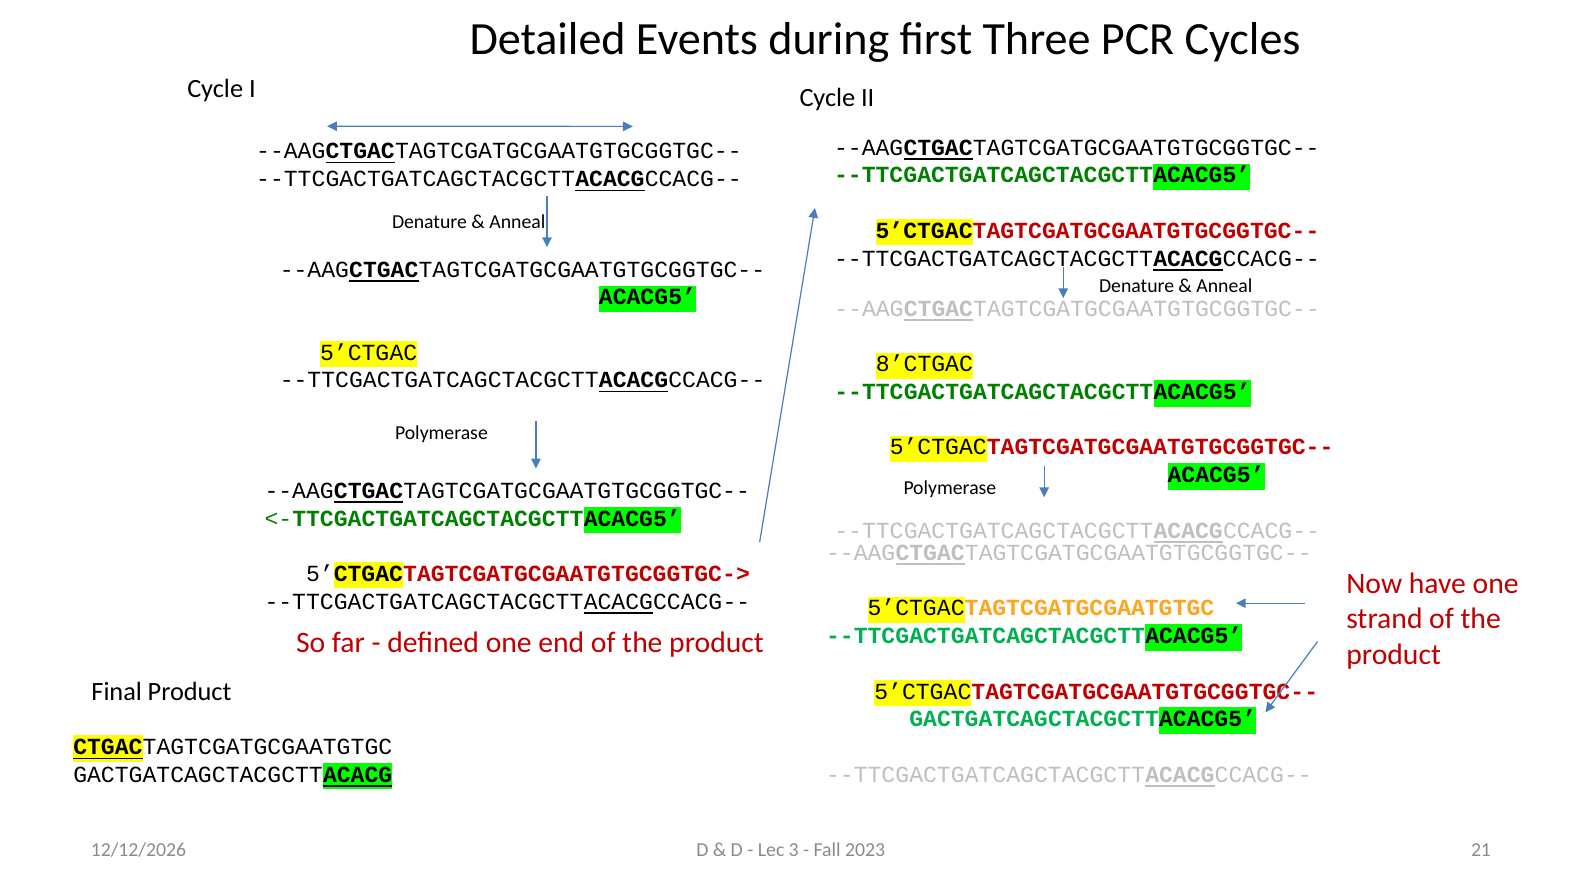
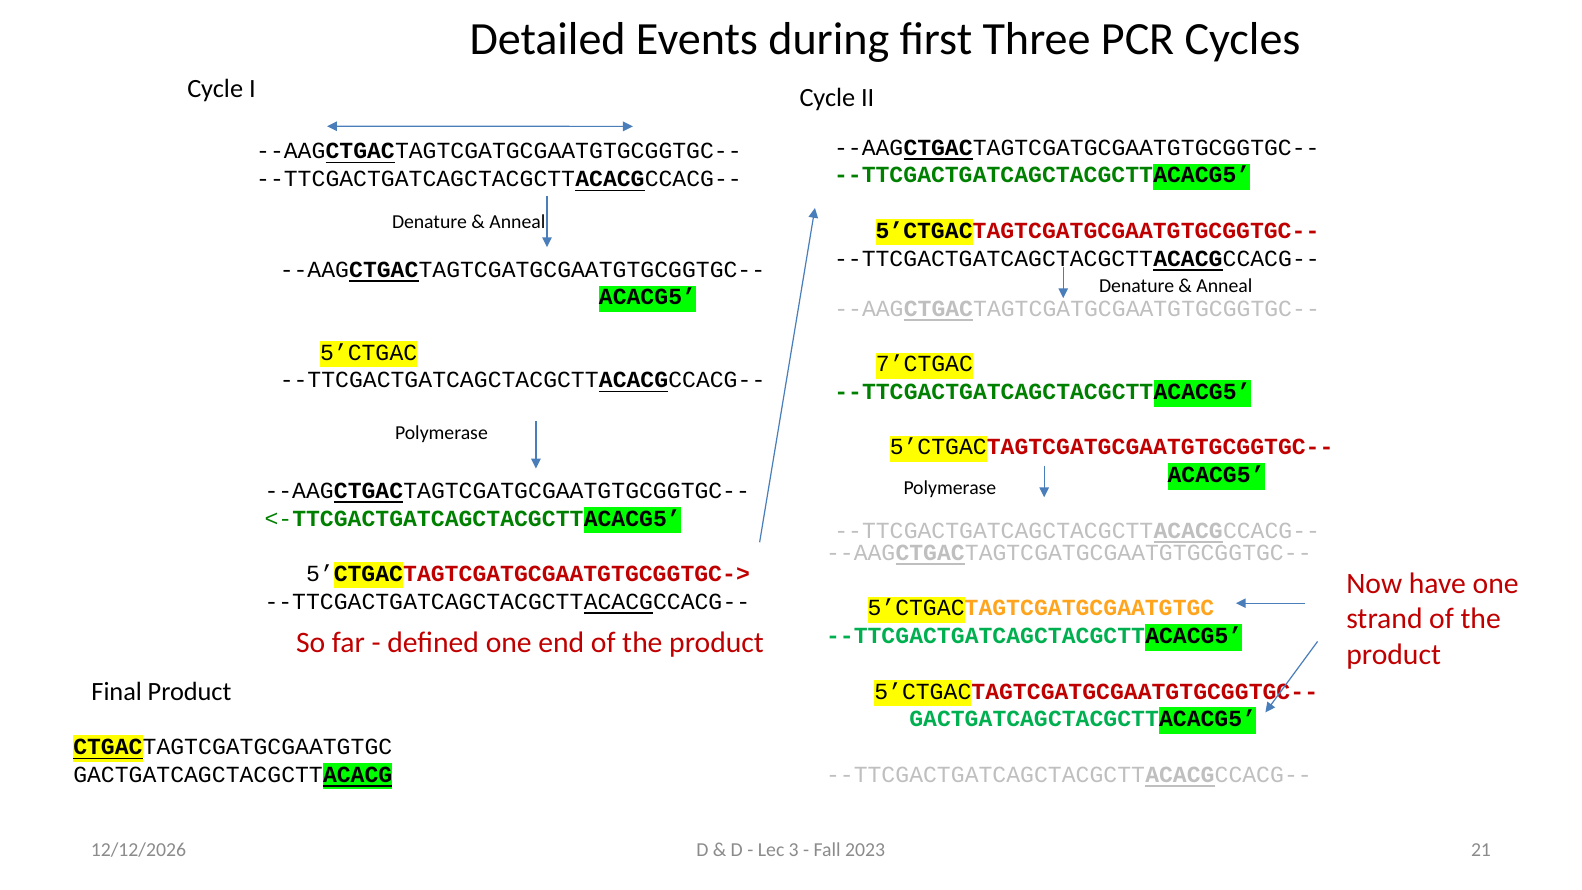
8’CTGAC: 8’CTGAC -> 7’CTGAC
